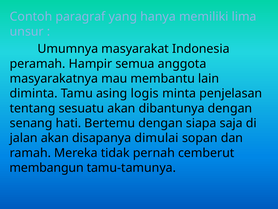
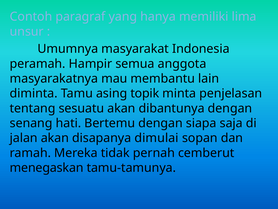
logis: logis -> topik
membangun: membangun -> menegaskan
